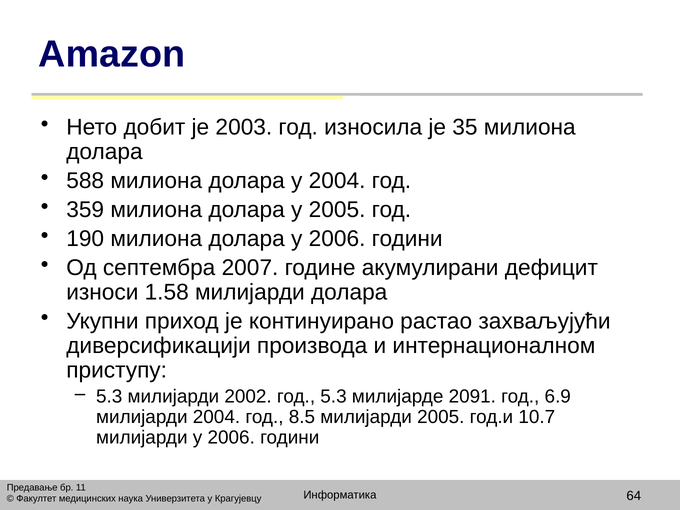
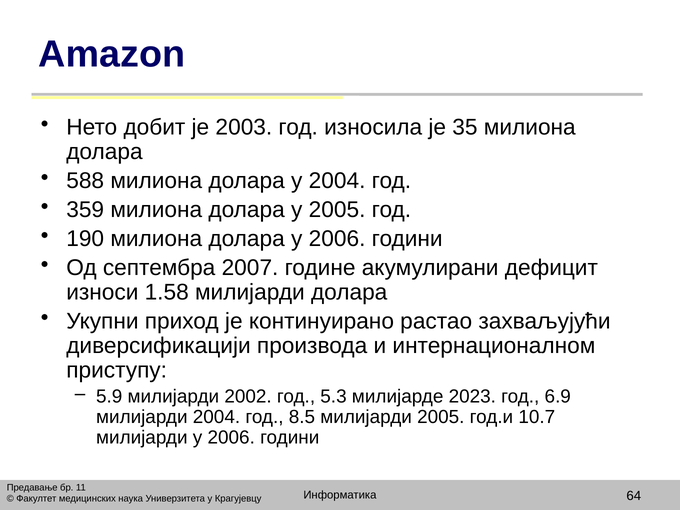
5.3 at (109, 396): 5.3 -> 5.9
2091: 2091 -> 2023
